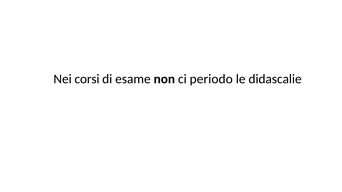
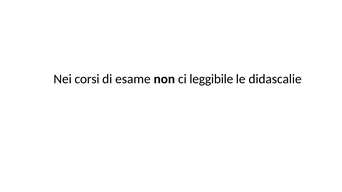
periodo: periodo -> leggibile
